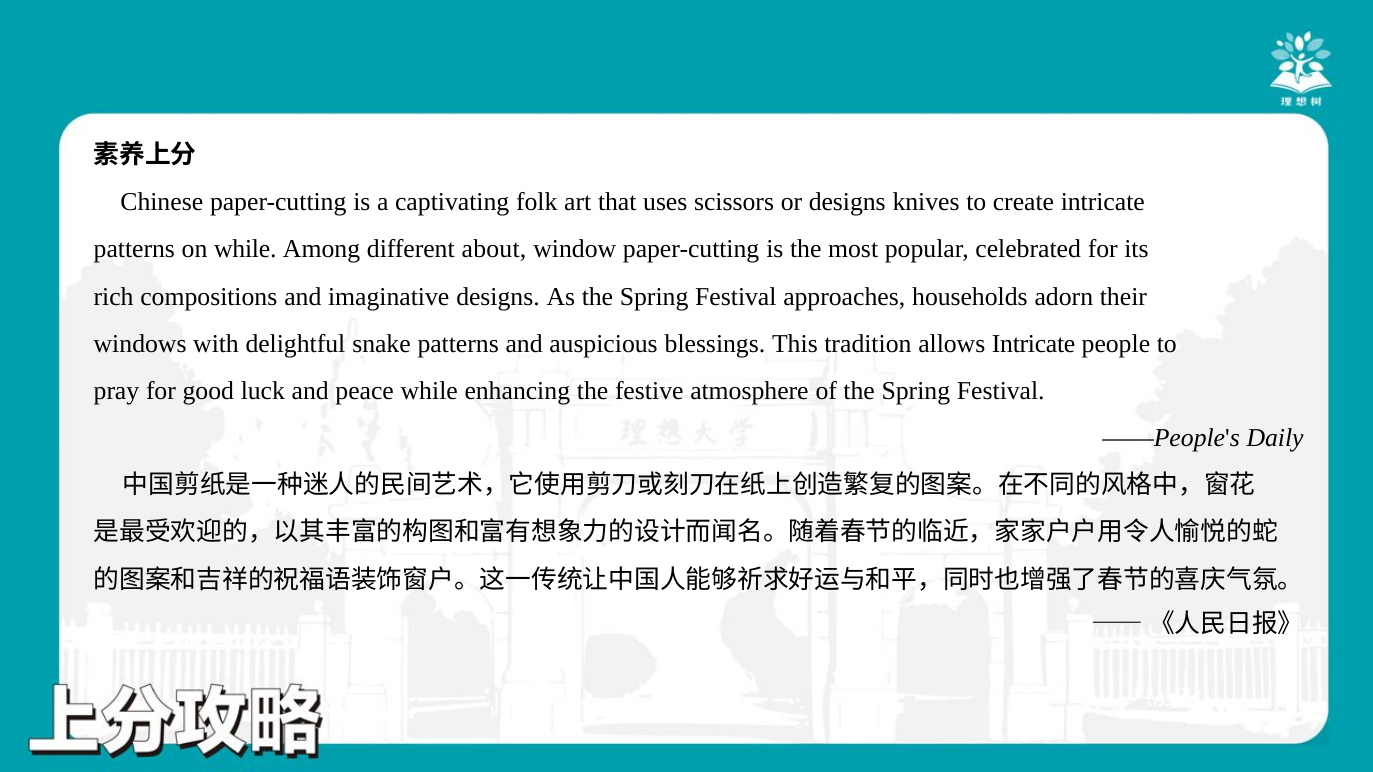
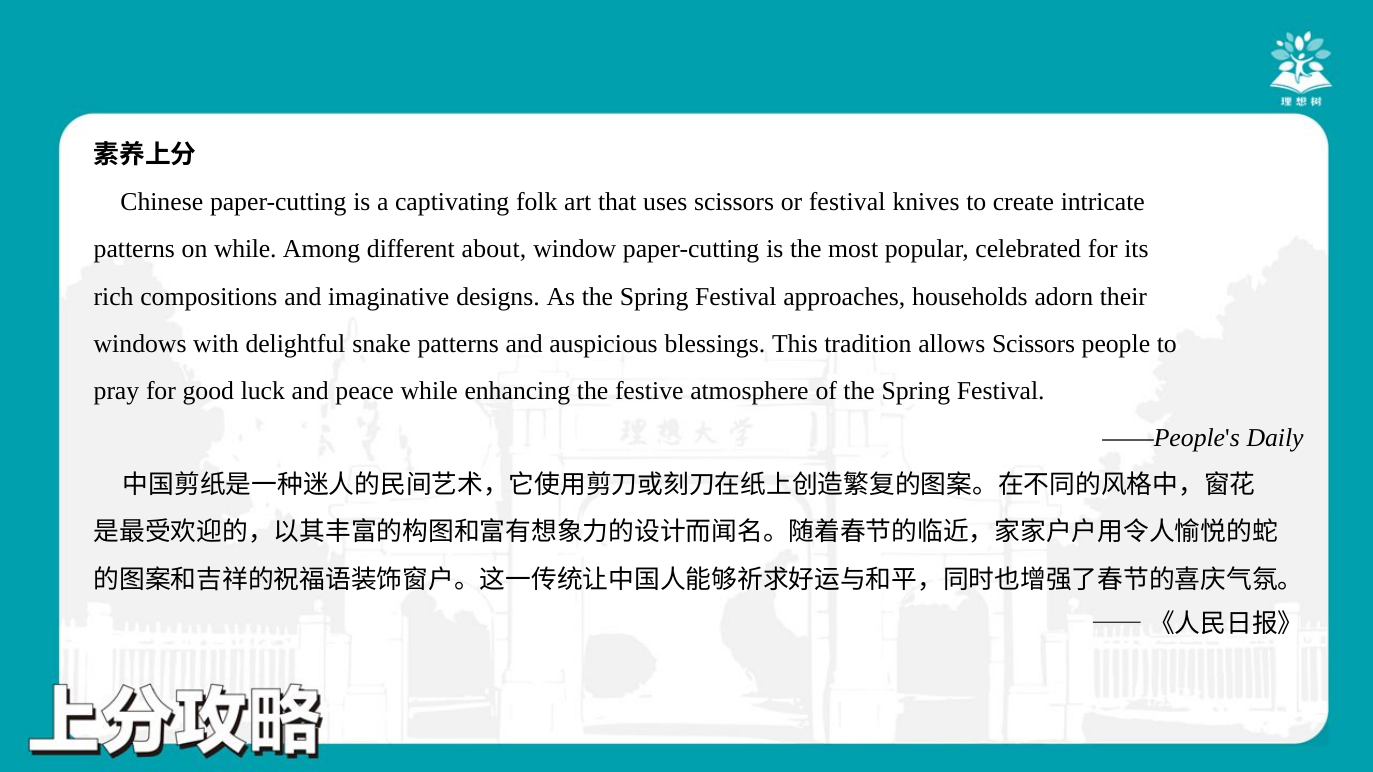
or designs: designs -> festival
allows Intricate: Intricate -> Scissors
